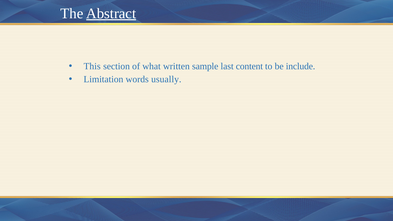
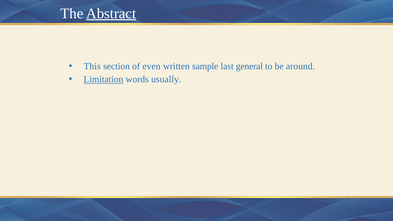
what: what -> even
content: content -> general
include: include -> around
Limitation underline: none -> present
